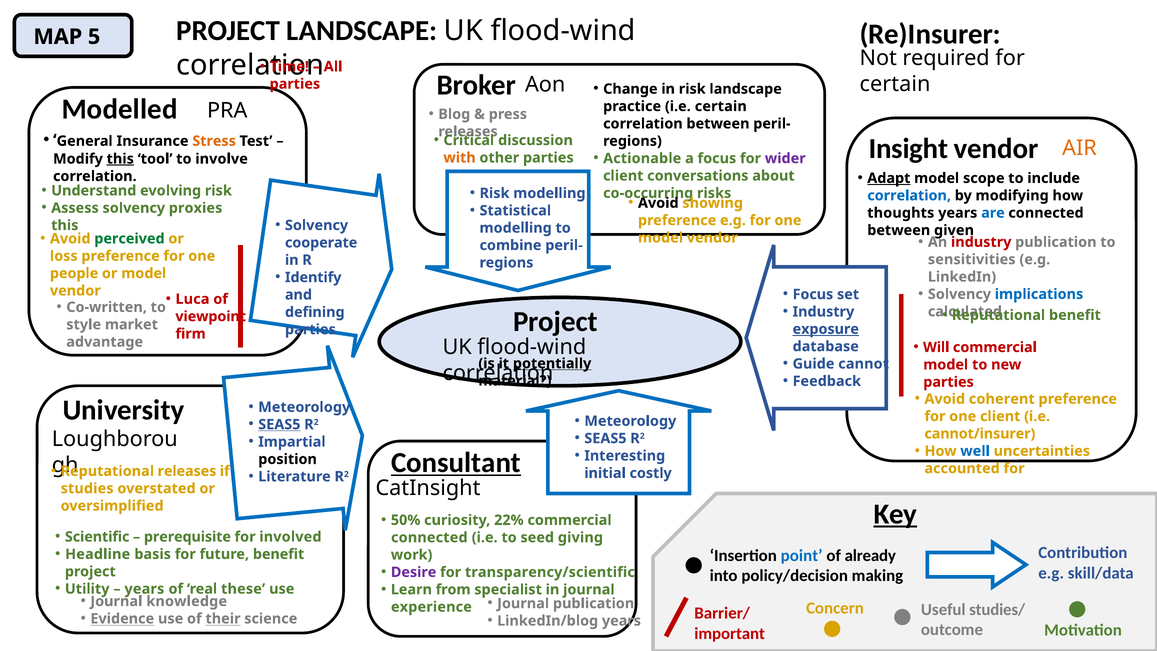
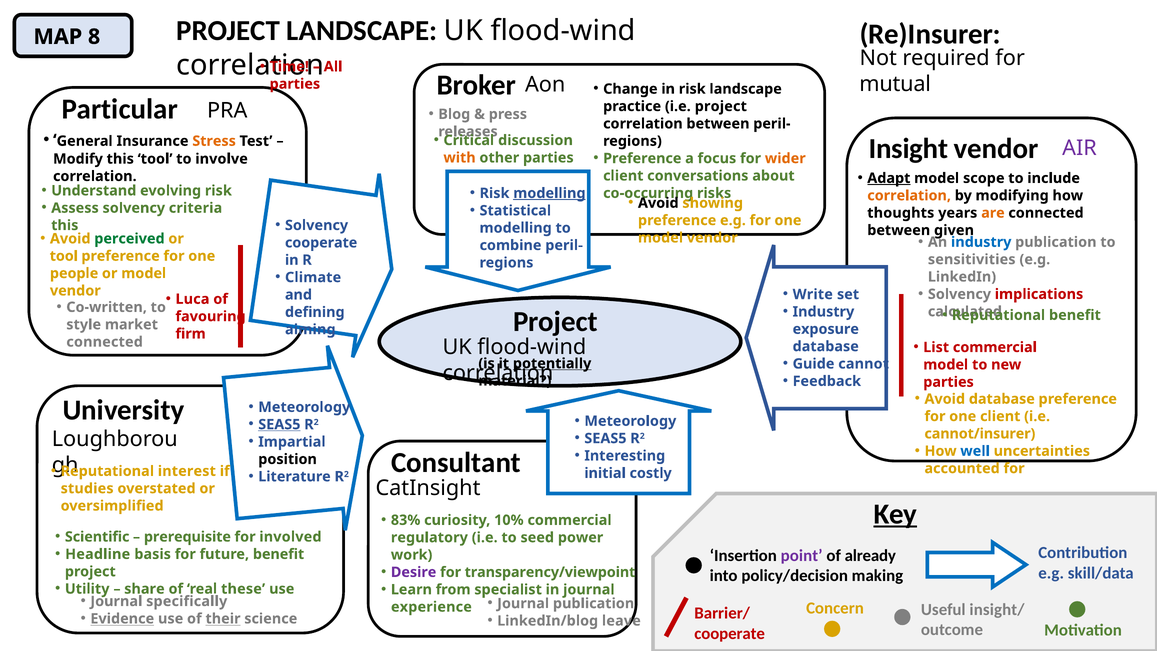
5: 5 -> 8
certain at (895, 84): certain -> mutual
Modelled: Modelled -> Particular
i.e certain: certain -> project
AIR colour: orange -> purple
Actionable at (642, 158): Actionable -> Preference
wider colour: purple -> orange
this at (120, 159) underline: present -> none
modelling at (549, 193) underline: none -> present
correlation at (909, 195) colour: blue -> orange
proxies: proxies -> criteria
are colour: blue -> orange
industry at (981, 242) colour: red -> blue
loss at (64, 256): loss -> tool
Identify: Identify -> Climate
implications colour: blue -> red
Focus at (813, 294): Focus -> Write
viewpoint: viewpoint -> favouring
exposure underline: present -> none
parties at (310, 329): parties -> aiming
advantage at (105, 342): advantage -> connected
Will: Will -> List
Avoid coherent: coherent -> database
Consultant underline: present -> none
releases at (187, 471): releases -> interest
50%: 50% -> 83%
22%: 22% -> 10%
connected at (429, 537): connected -> regulatory
giving: giving -> power
point colour: blue -> purple
transparency/scientific: transparency/scientific -> transparency/viewpoint
years at (144, 589): years -> share
knowledge: knowledge -> specifically
studies/: studies/ -> insight/
LinkedIn/blog years: years -> leave
important at (730, 633): important -> cooperate
